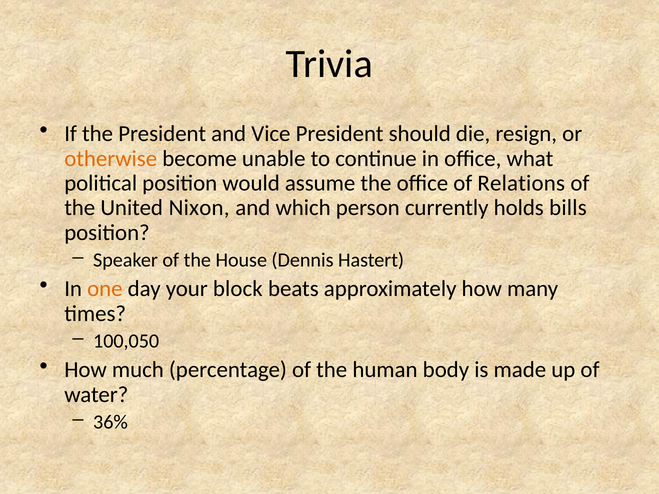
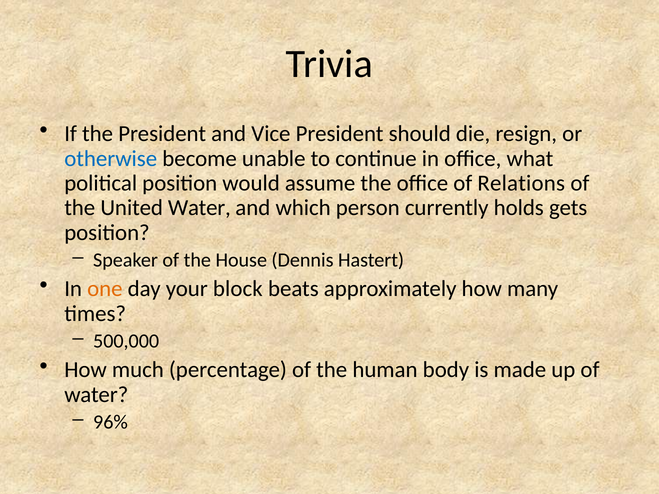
otherwise colour: orange -> blue
United Nixon: Nixon -> Water
bills: bills -> gets
100,050: 100,050 -> 500,000
36%: 36% -> 96%
